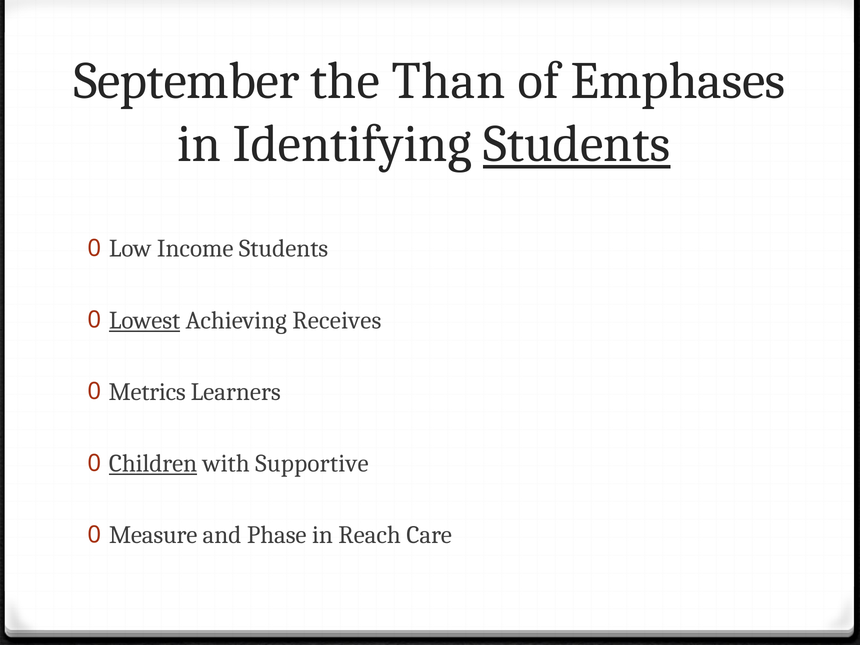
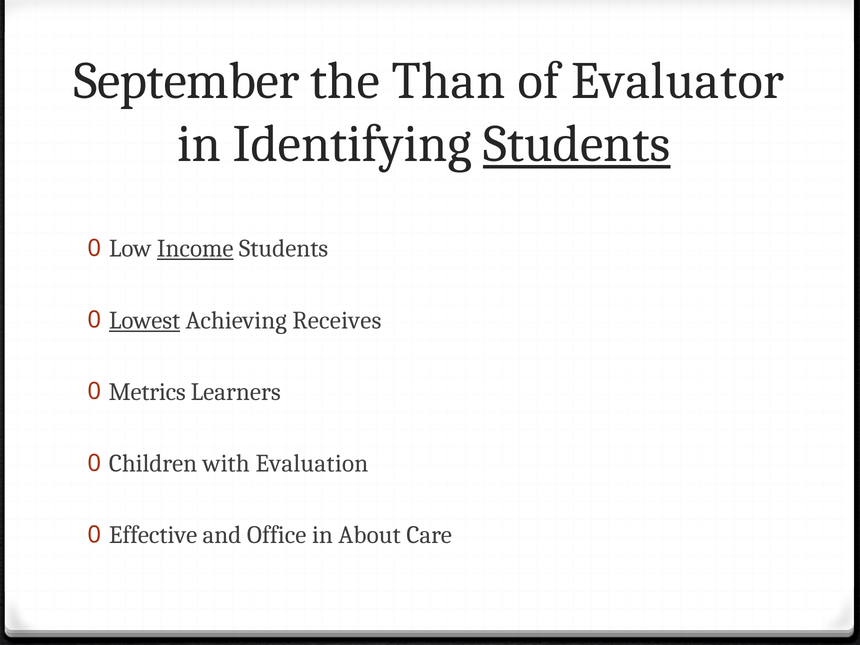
Emphases: Emphases -> Evaluator
Income underline: none -> present
Children underline: present -> none
Supportive: Supportive -> Evaluation
Measure: Measure -> Effective
Phase: Phase -> Office
Reach: Reach -> About
